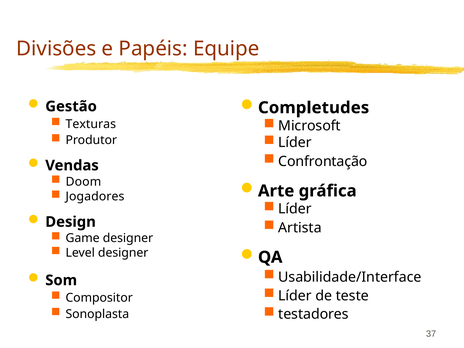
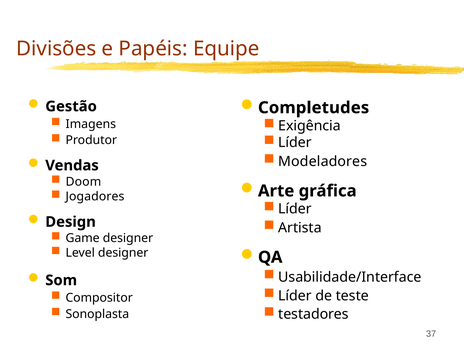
Texturas: Texturas -> Imagens
Microsoft: Microsoft -> Exigência
Confrontação: Confrontação -> Modeladores
